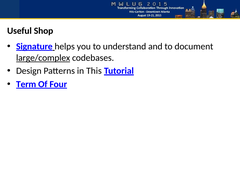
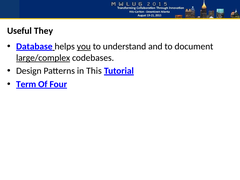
Shop: Shop -> They
Signature: Signature -> Database
you underline: none -> present
